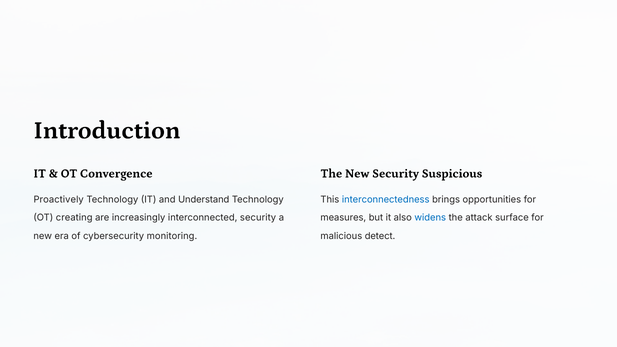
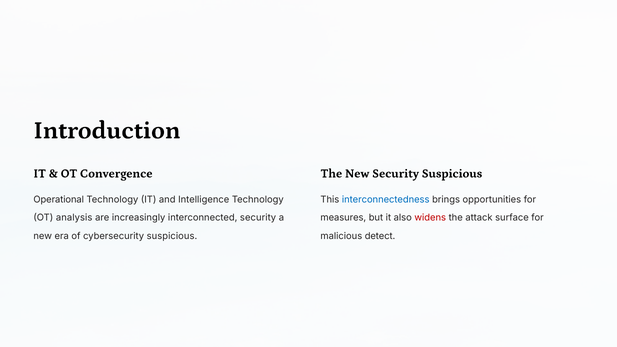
Proactively: Proactively -> Operational
Understand: Understand -> Intelligence
creating: creating -> analysis
widens colour: blue -> red
cybersecurity monitoring: monitoring -> suspicious
